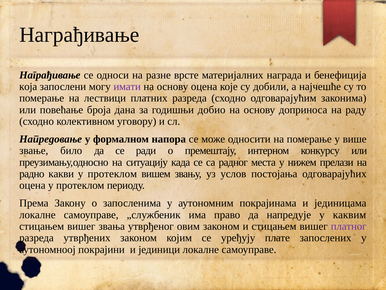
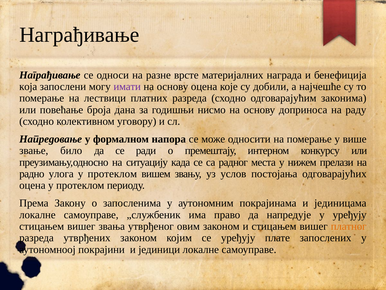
добио: добио -> нисмо
какви: какви -> улога
у каквим: каквим -> уређују
платног colour: purple -> orange
